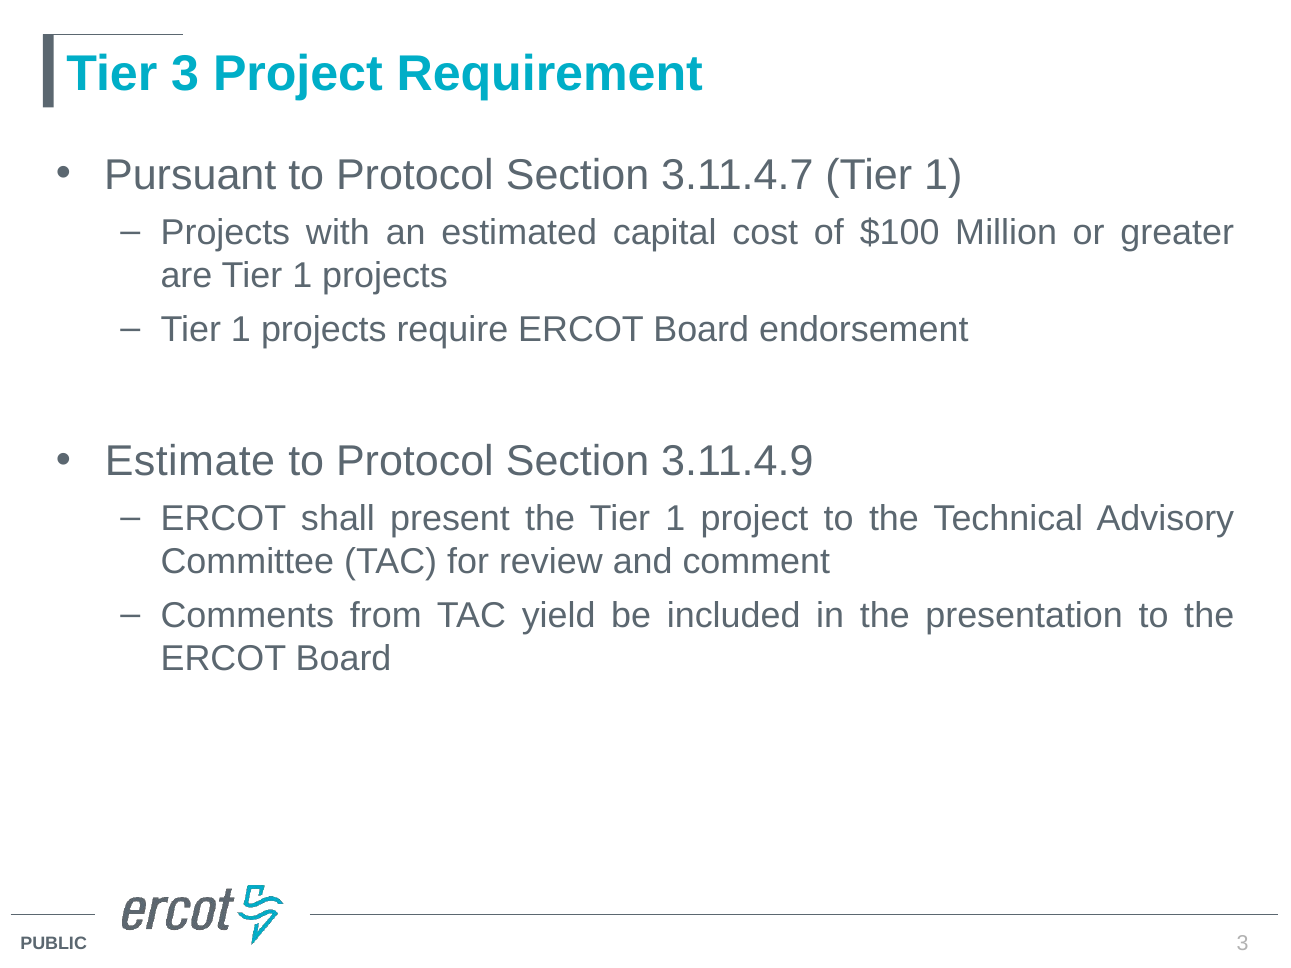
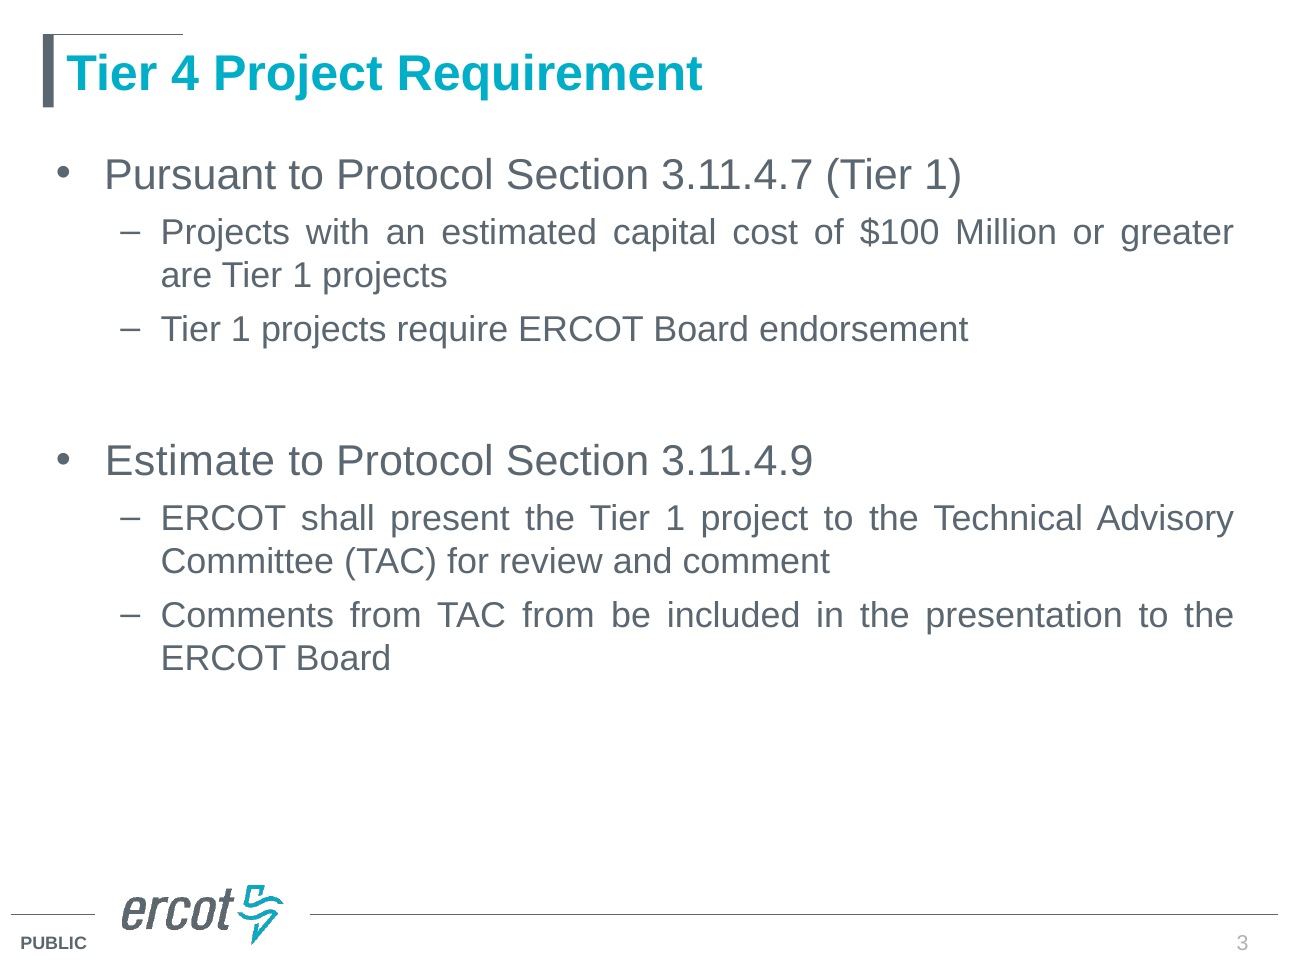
Tier 3: 3 -> 4
TAC yield: yield -> from
